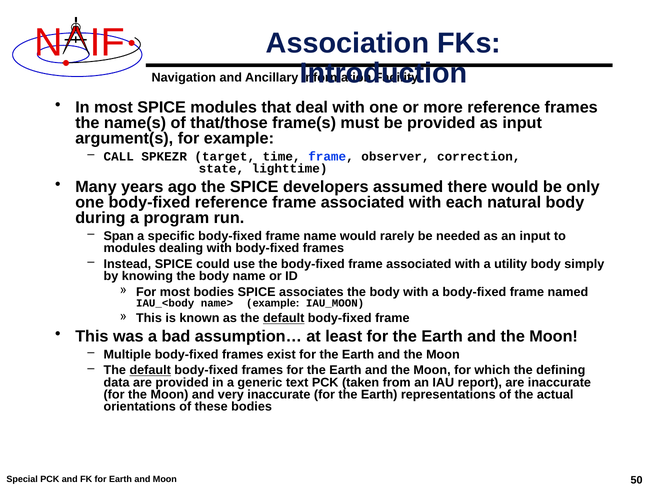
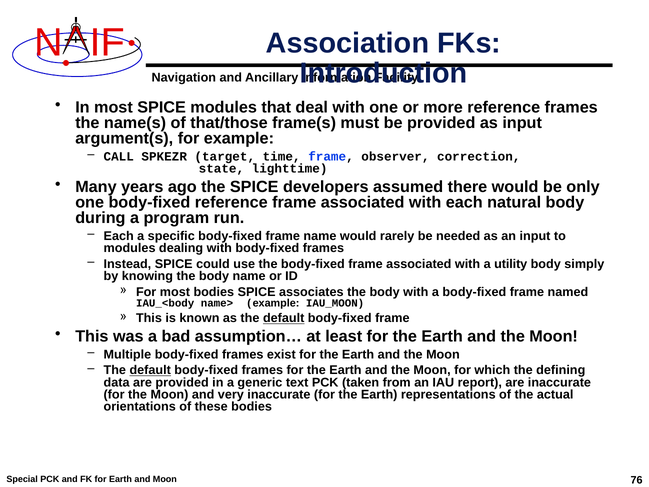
Span at (119, 236): Span -> Each
50: 50 -> 76
